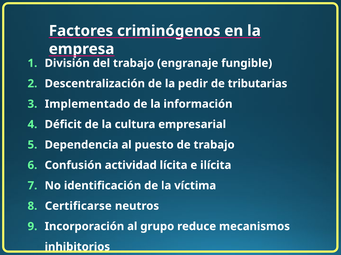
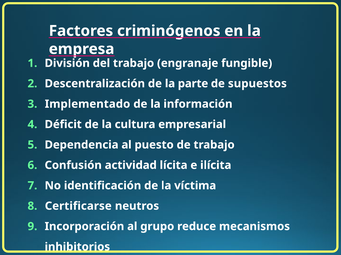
pedir: pedir -> parte
tributarias: tributarias -> supuestos
